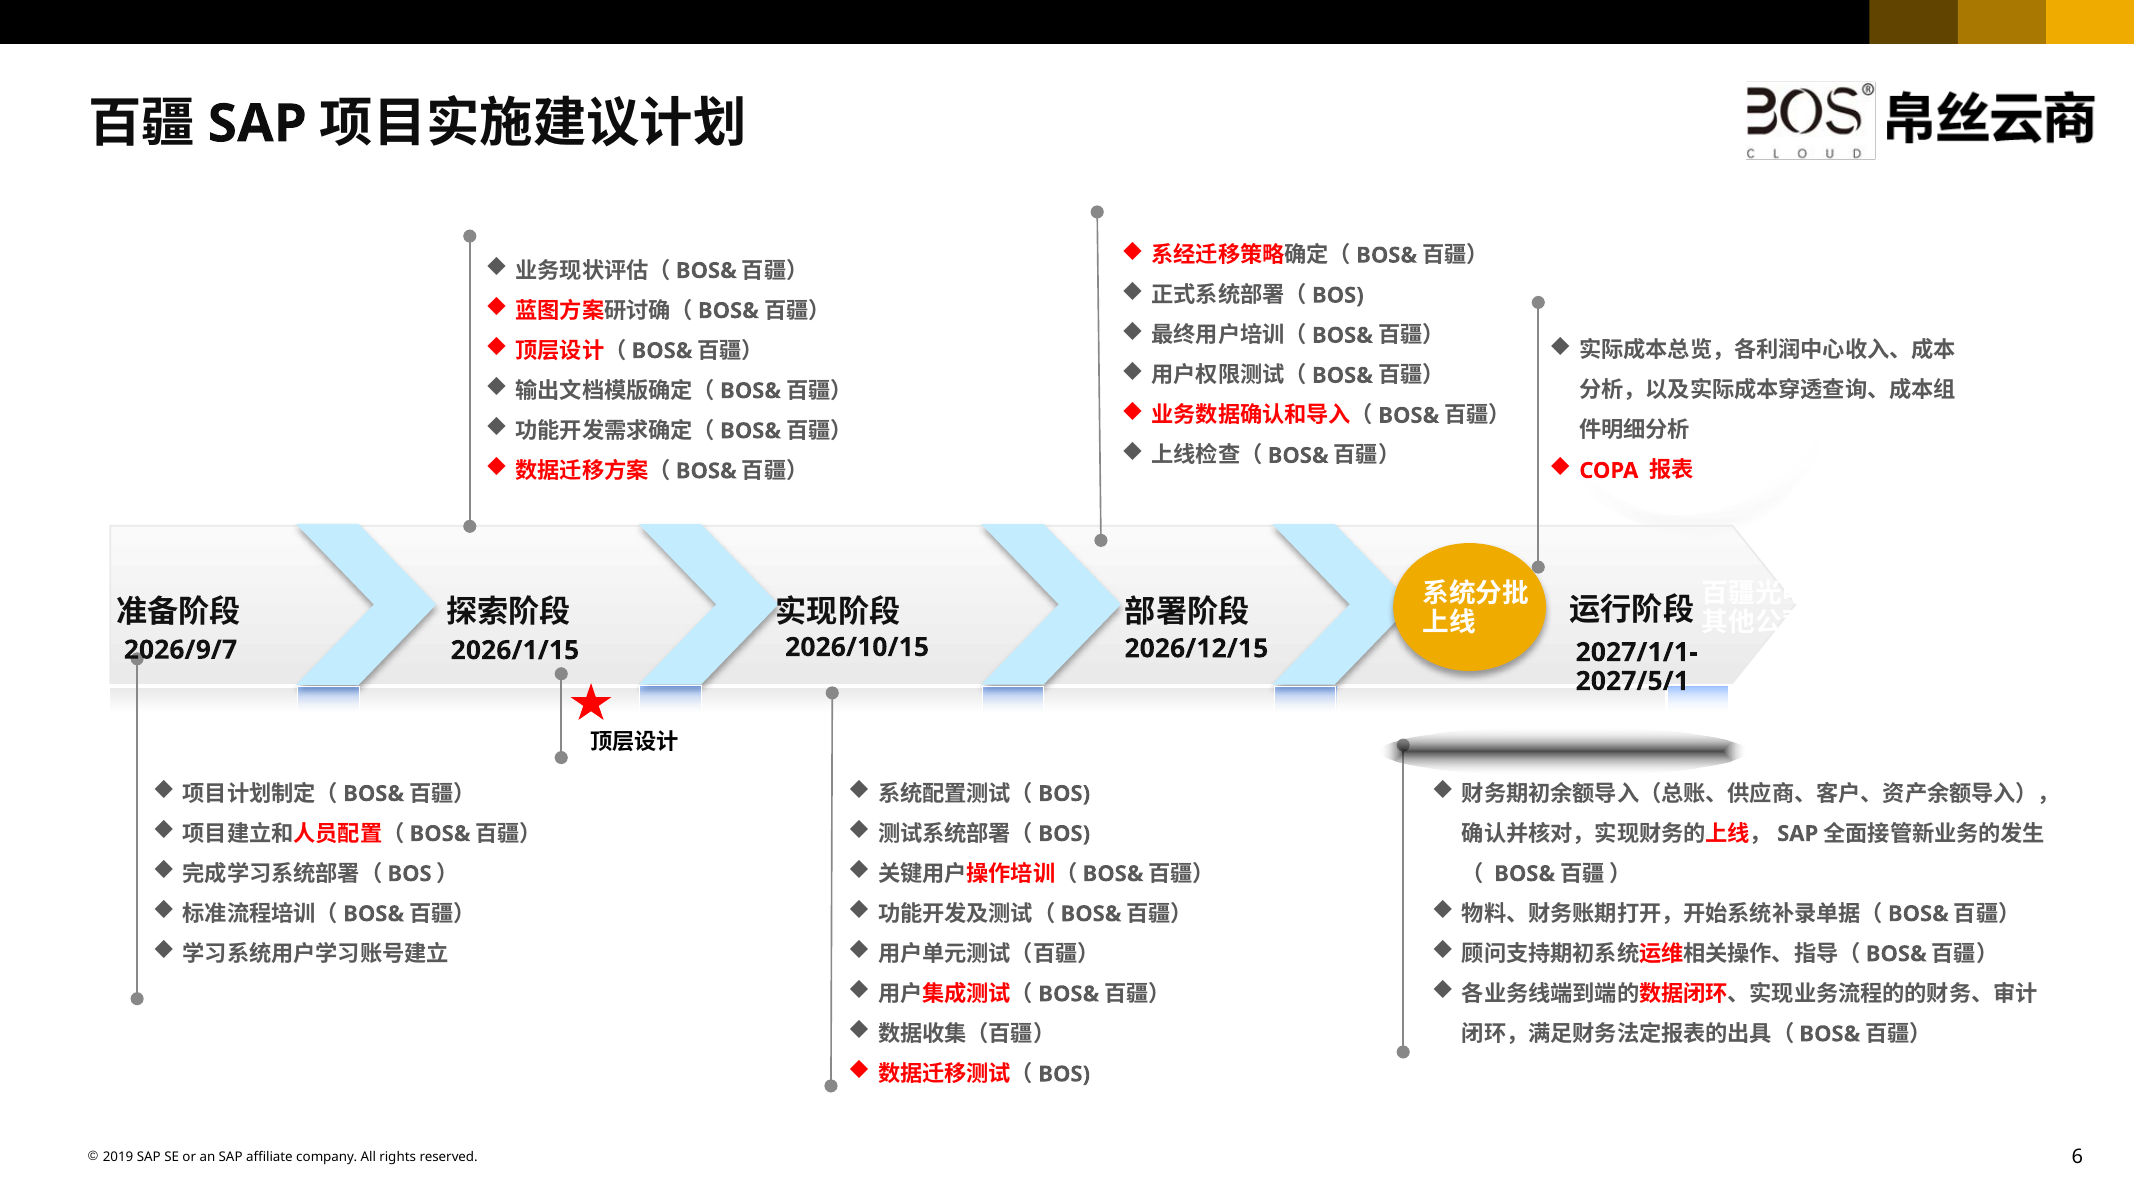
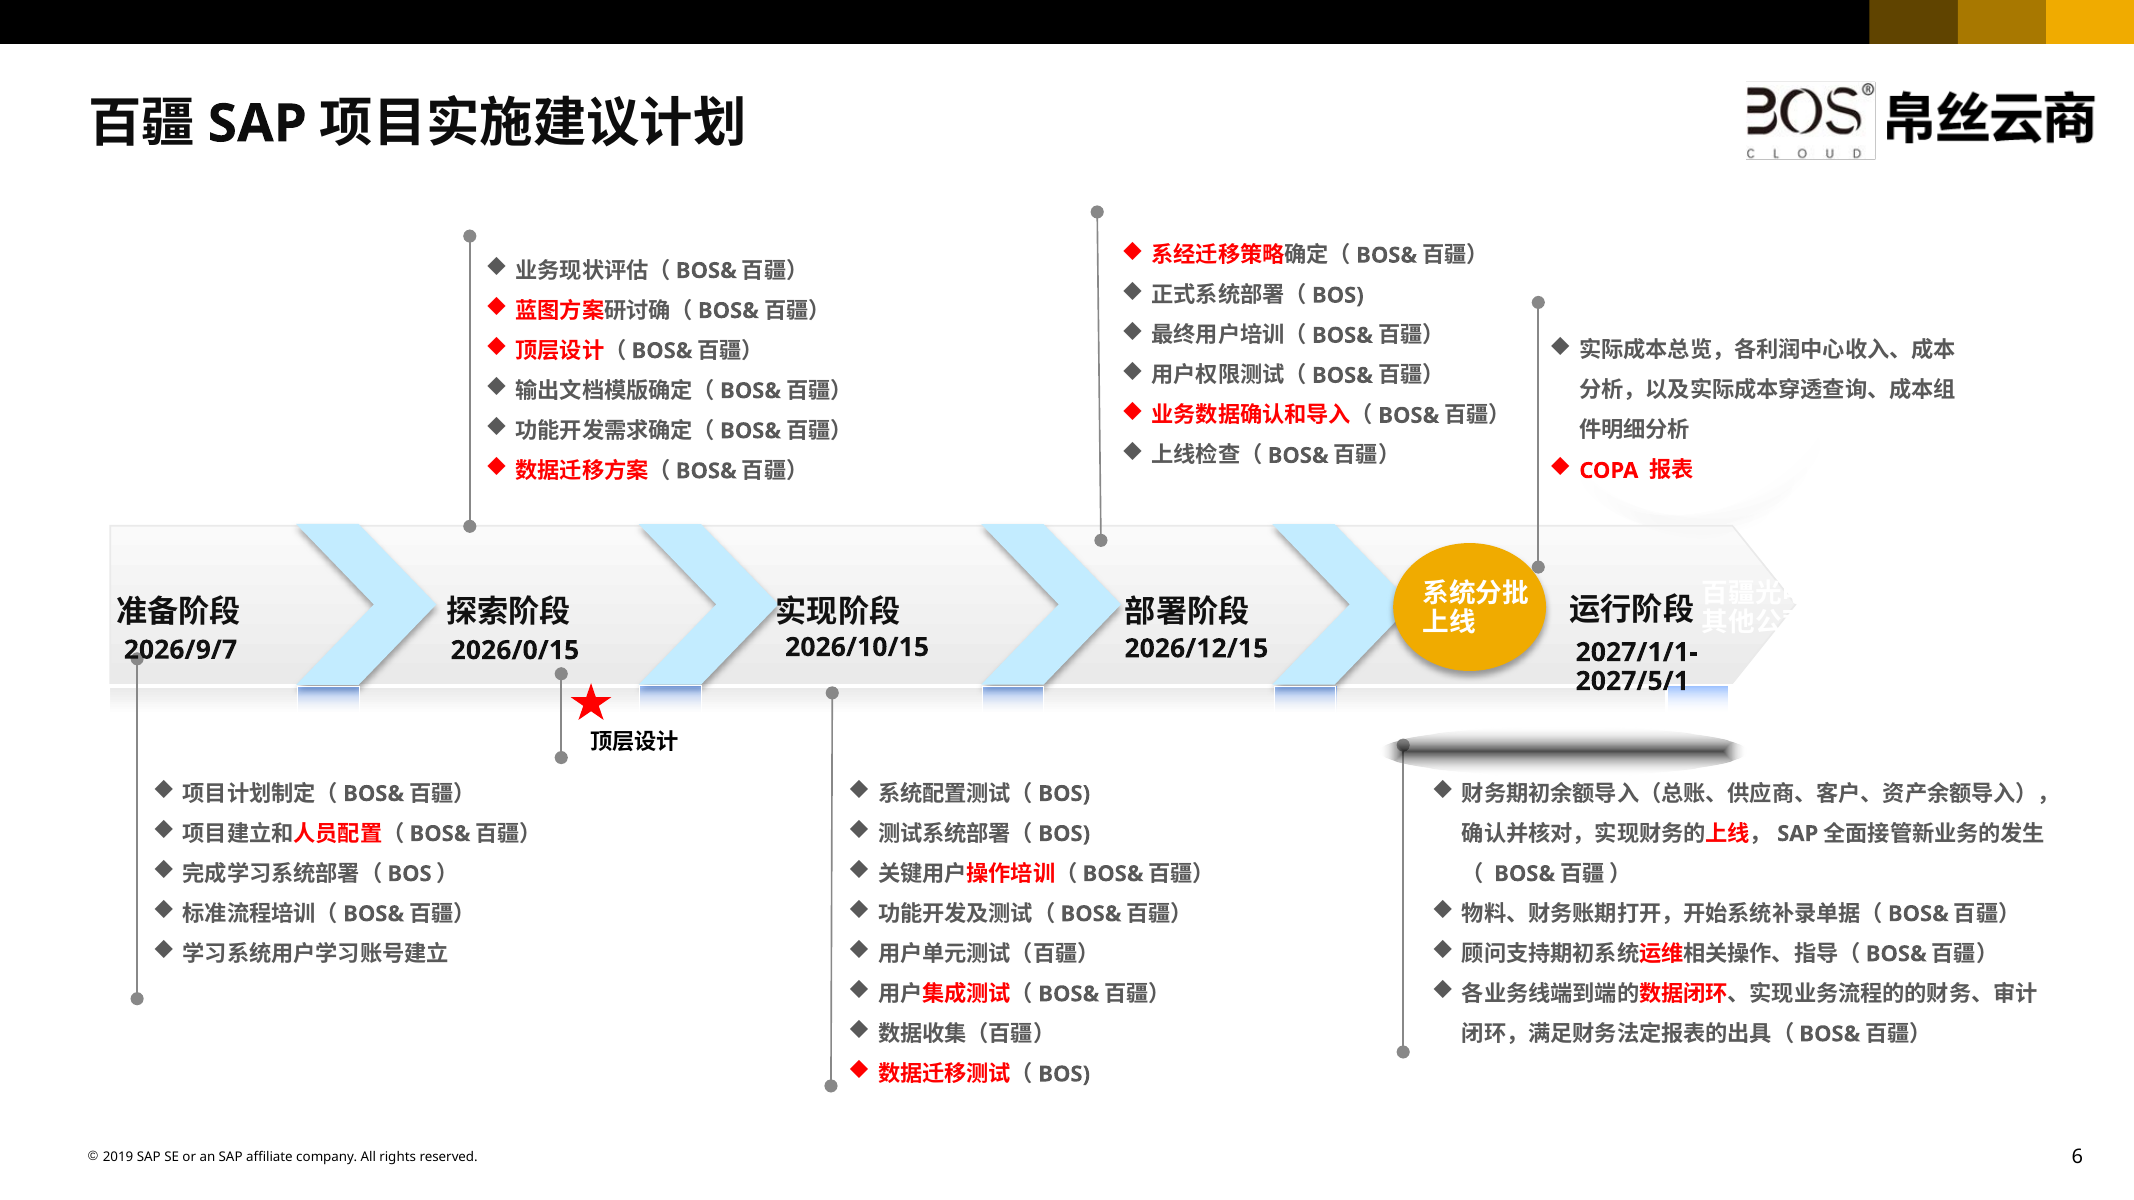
2026/1/15: 2026/1/15 -> 2026/0/15
